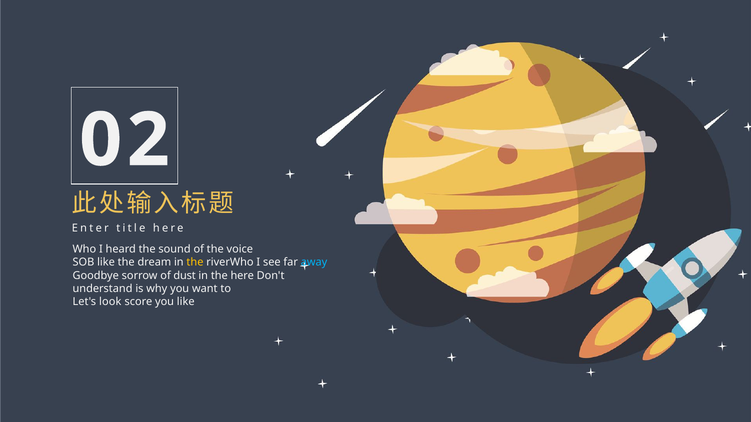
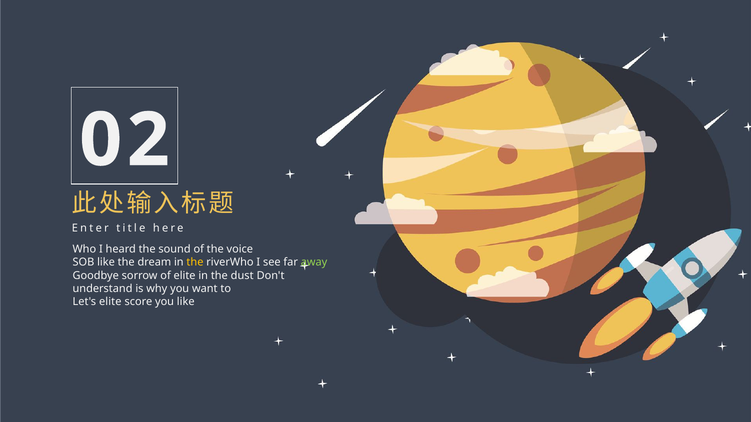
away colour: light blue -> light green
of dust: dust -> elite
the here: here -> dust
Let's look: look -> elite
